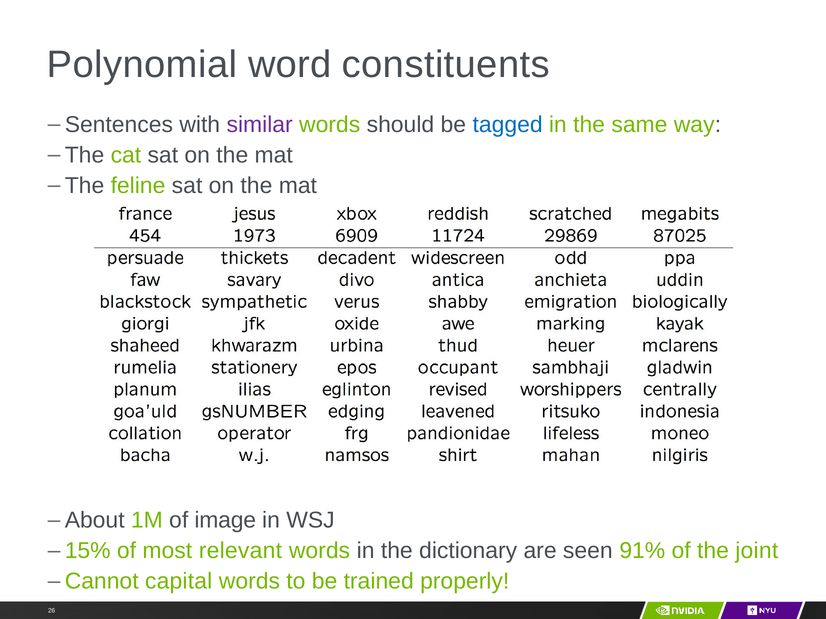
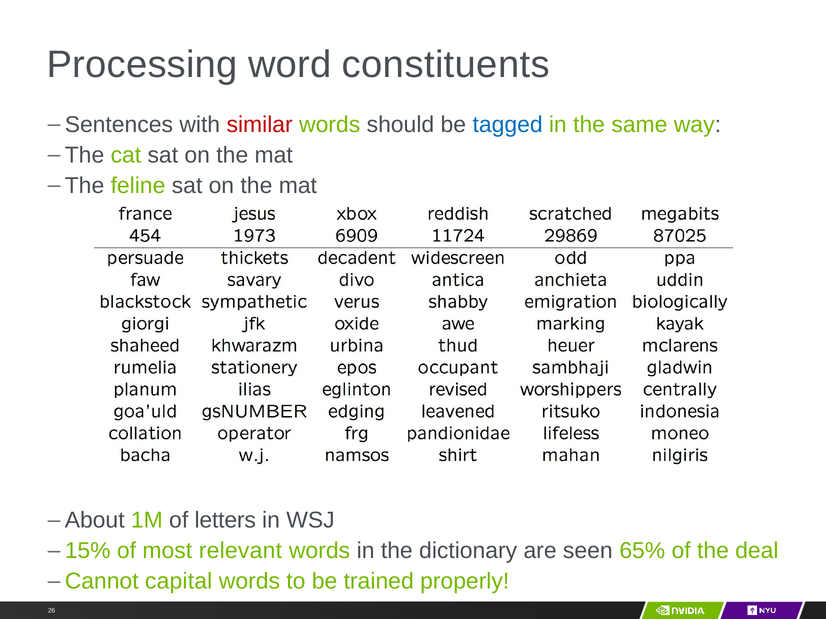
Polynomial: Polynomial -> Processing
similar colour: purple -> red
image: image -> letters
91%: 91% -> 65%
joint: joint -> deal
